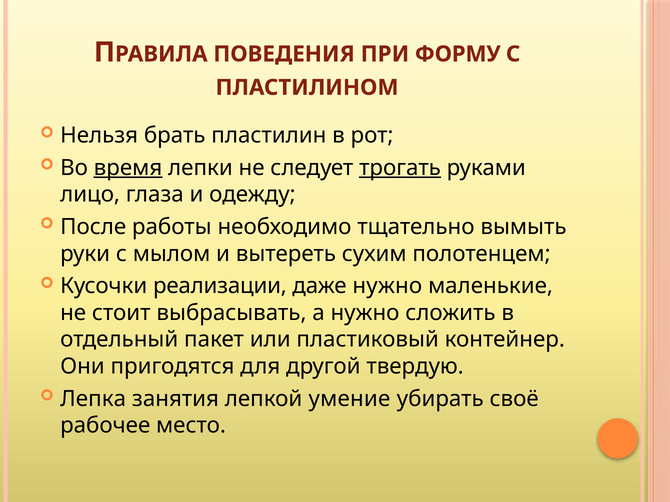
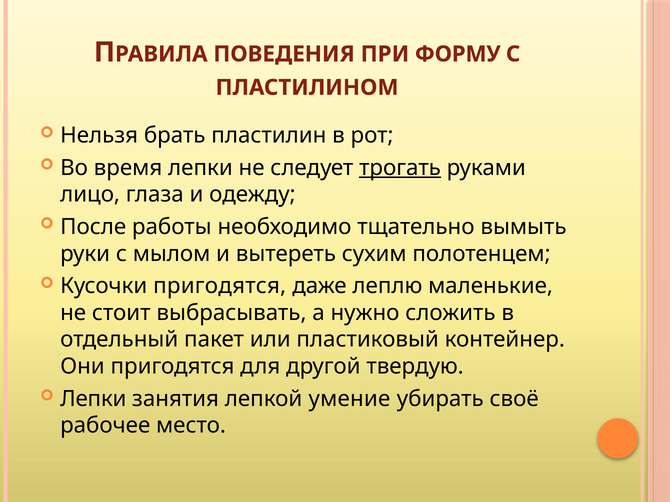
время underline: present -> none
Кусочки реализации: реализации -> пригодятся
даже нужно: нужно -> леплю
Лепка at (93, 399): Лепка -> Лепки
